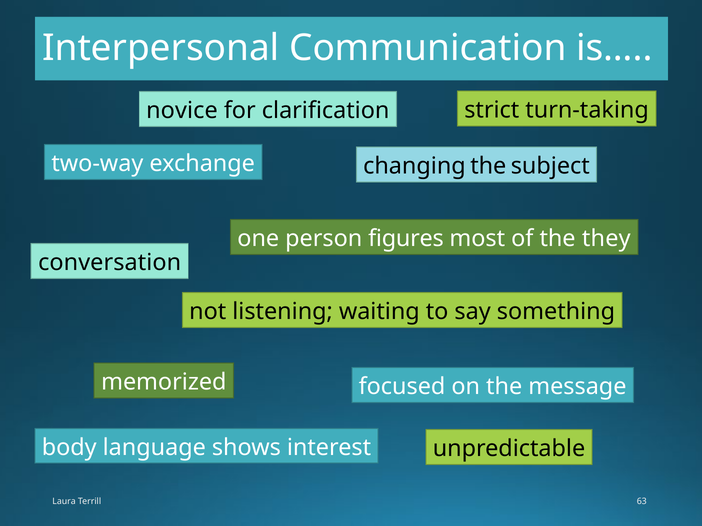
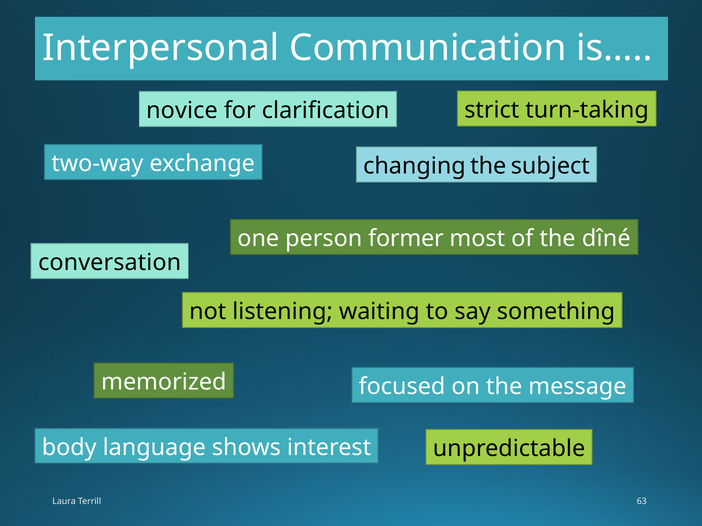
figures: figures -> former
they: they -> dîné
